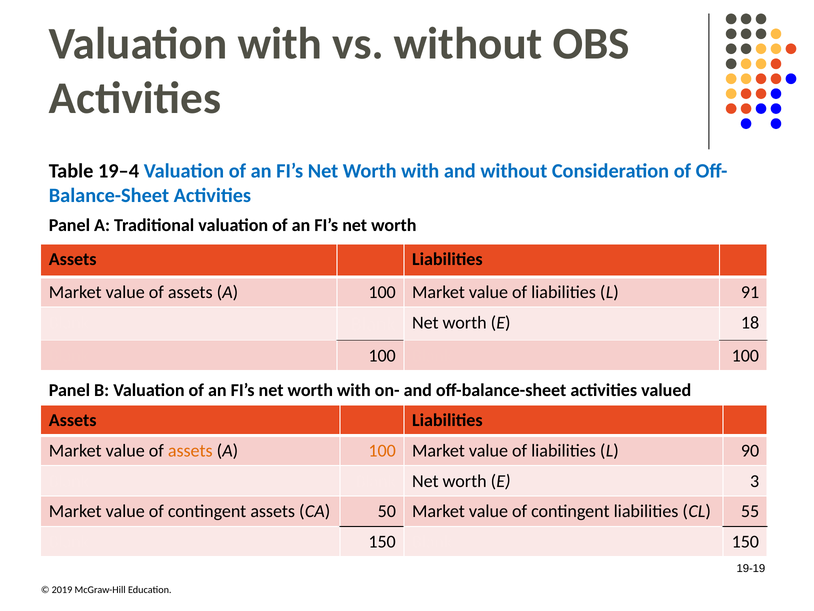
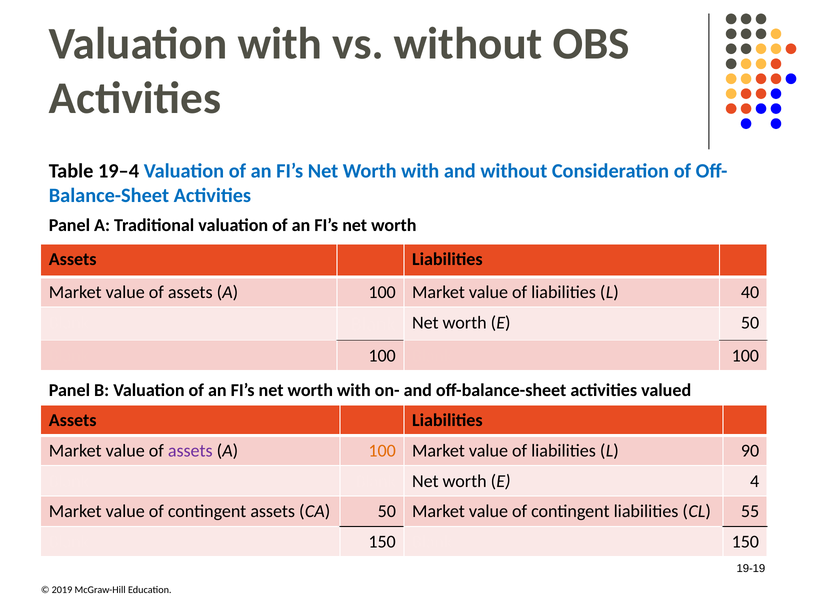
91: 91 -> 40
E 18: 18 -> 50
assets at (190, 450) colour: orange -> purple
3: 3 -> 4
